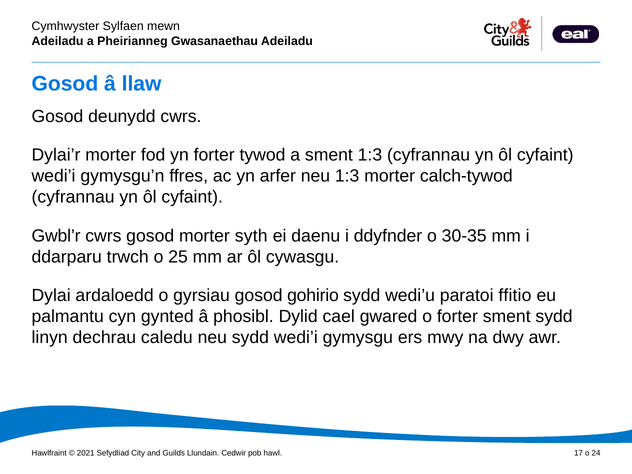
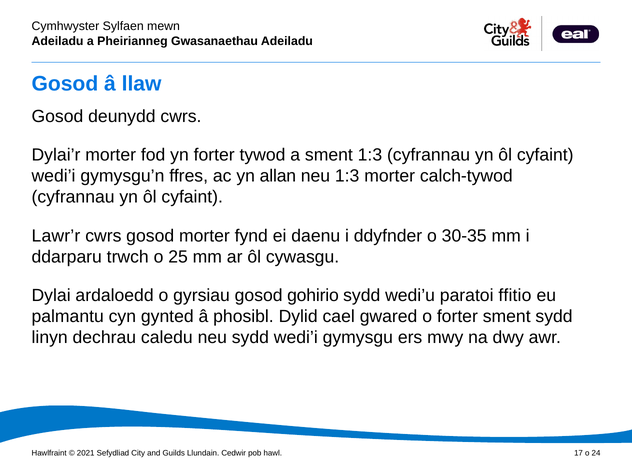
arfer: arfer -> allan
Gwbl’r: Gwbl’r -> Lawr’r
syth: syth -> fynd
